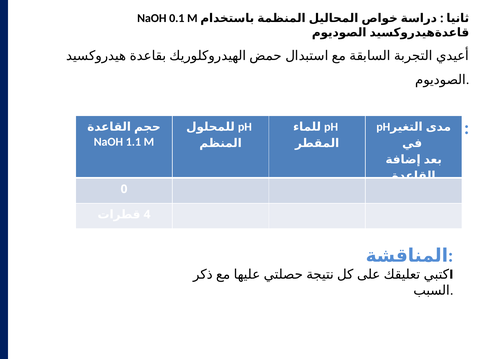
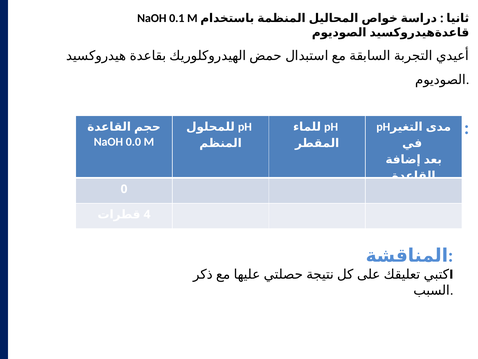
1.1: 1.1 -> 0.0
